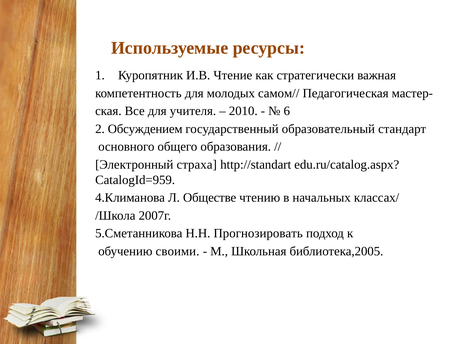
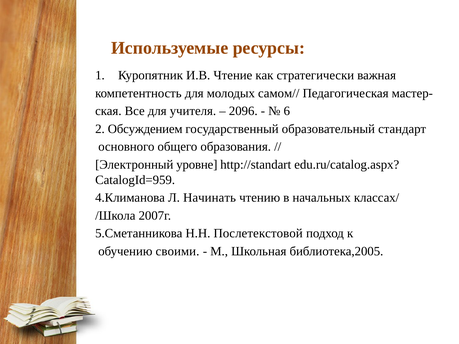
2010: 2010 -> 2096
страха: страха -> уровне
Обществе: Обществе -> Начинать
Прогнозировать: Прогнозировать -> Послетекстовой
